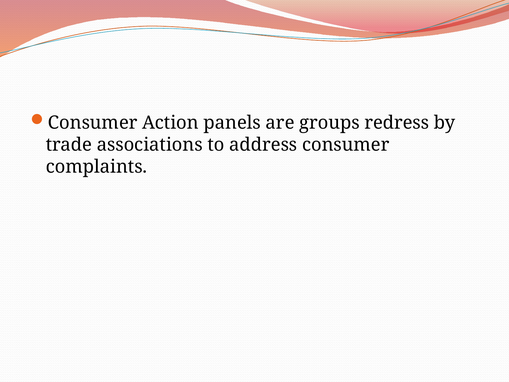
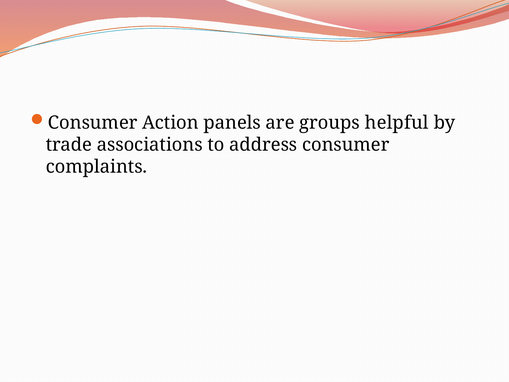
redress: redress -> helpful
